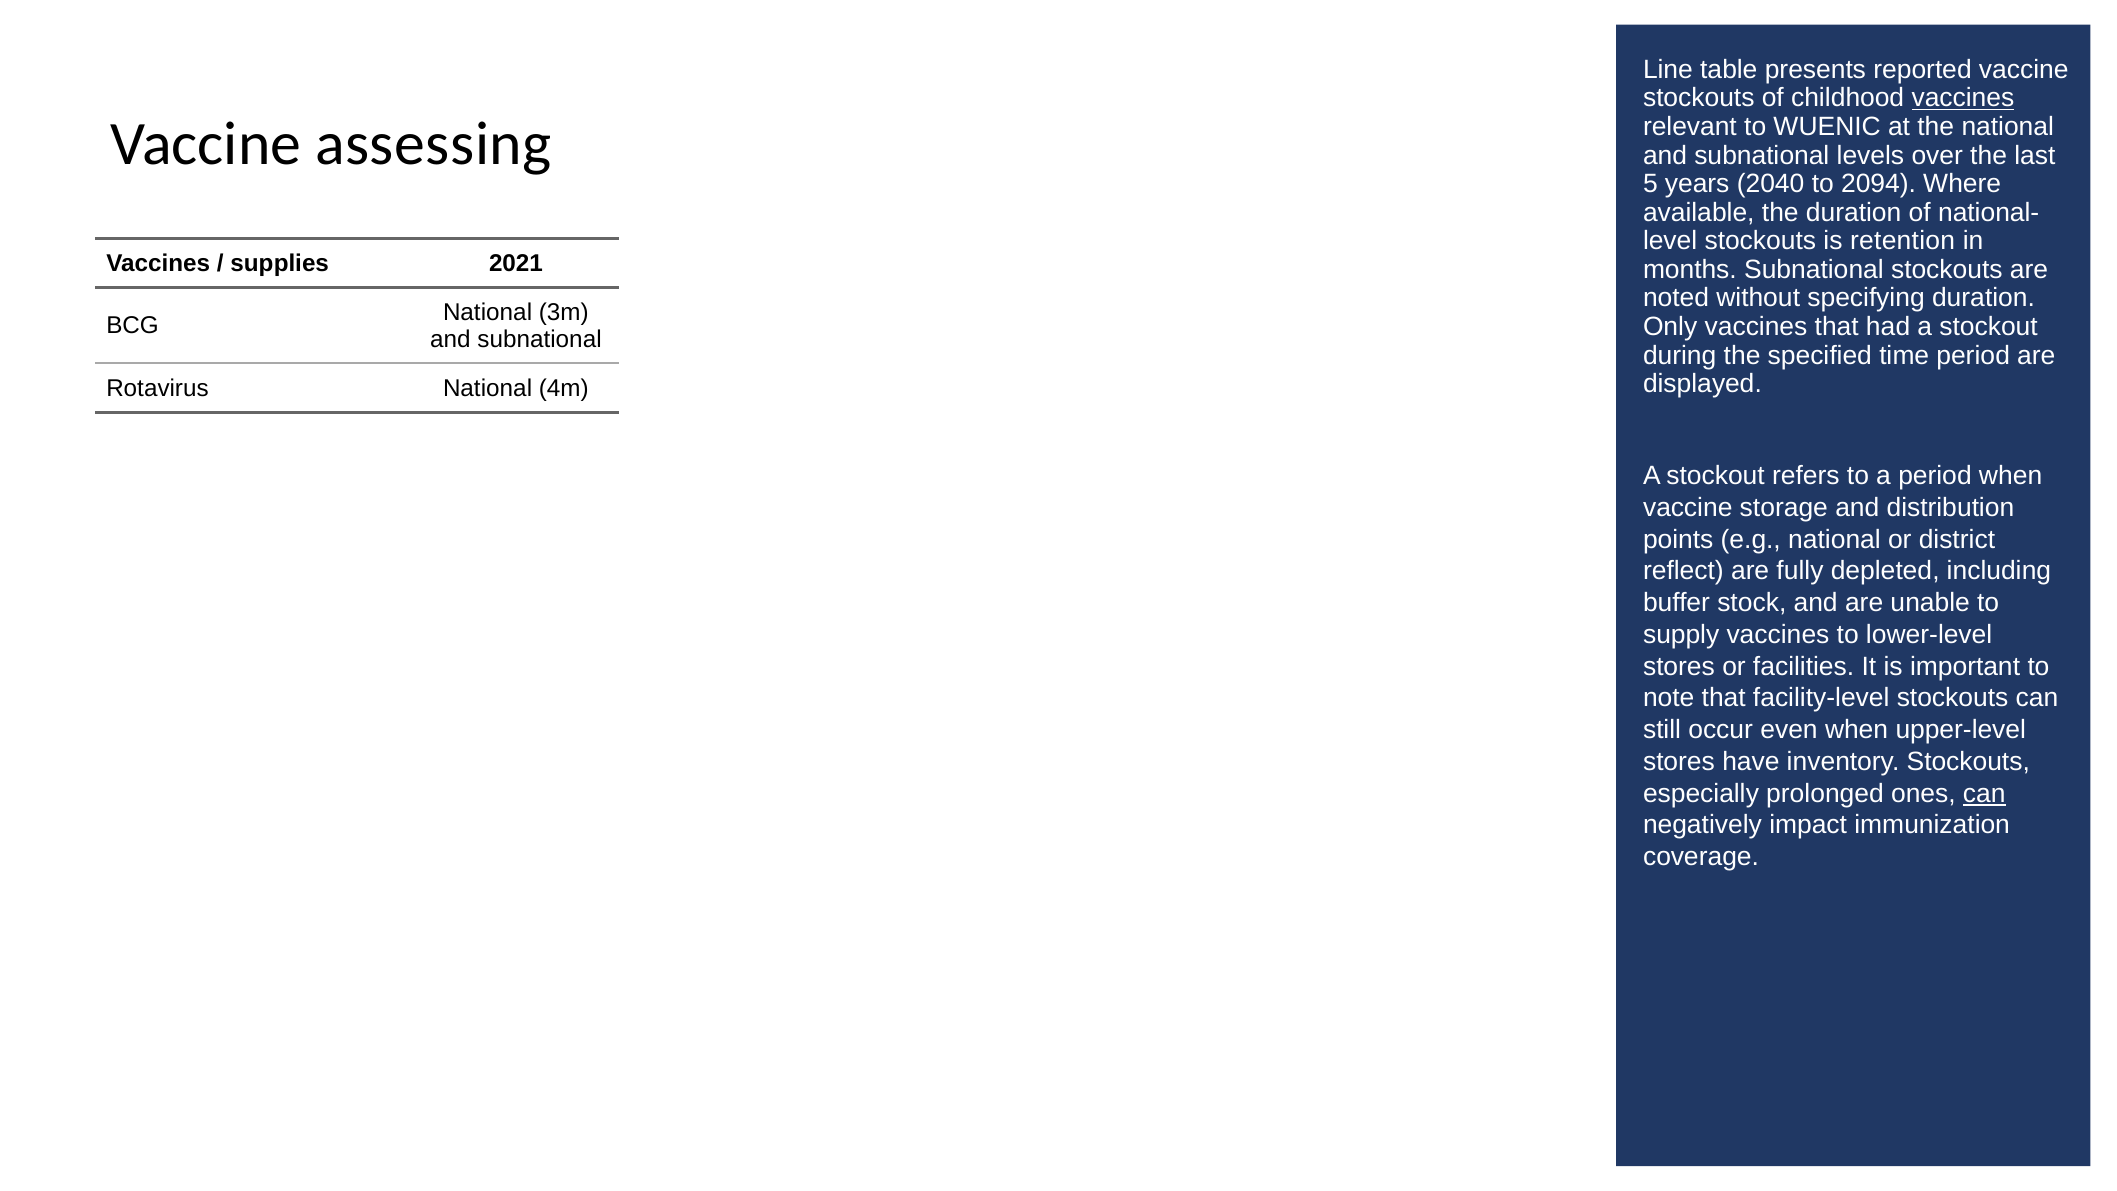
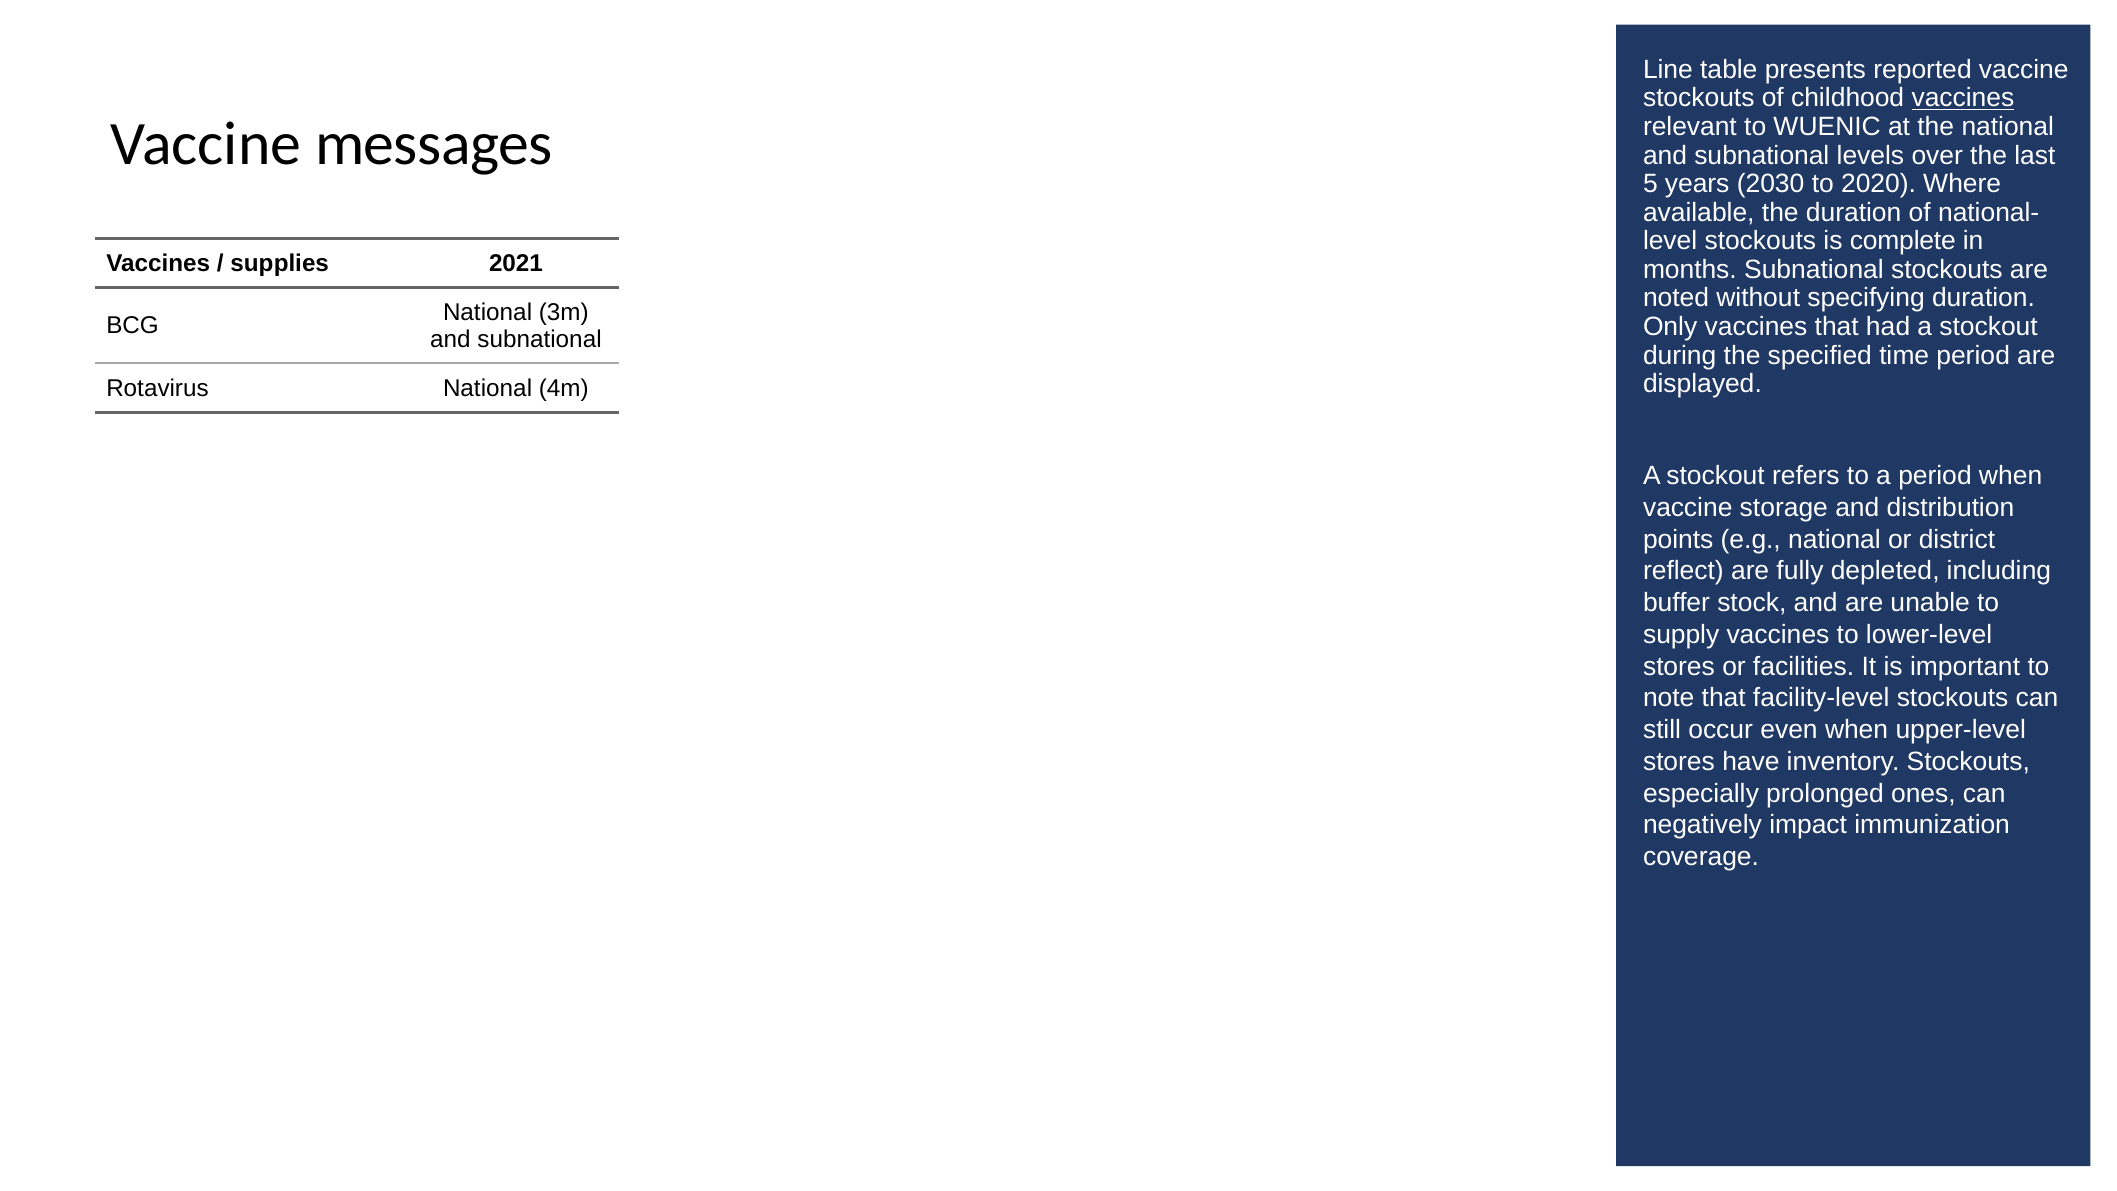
assessing: assessing -> messages
2040: 2040 -> 2030
2094: 2094 -> 2020
retention: retention -> complete
can at (1984, 793) underline: present -> none
